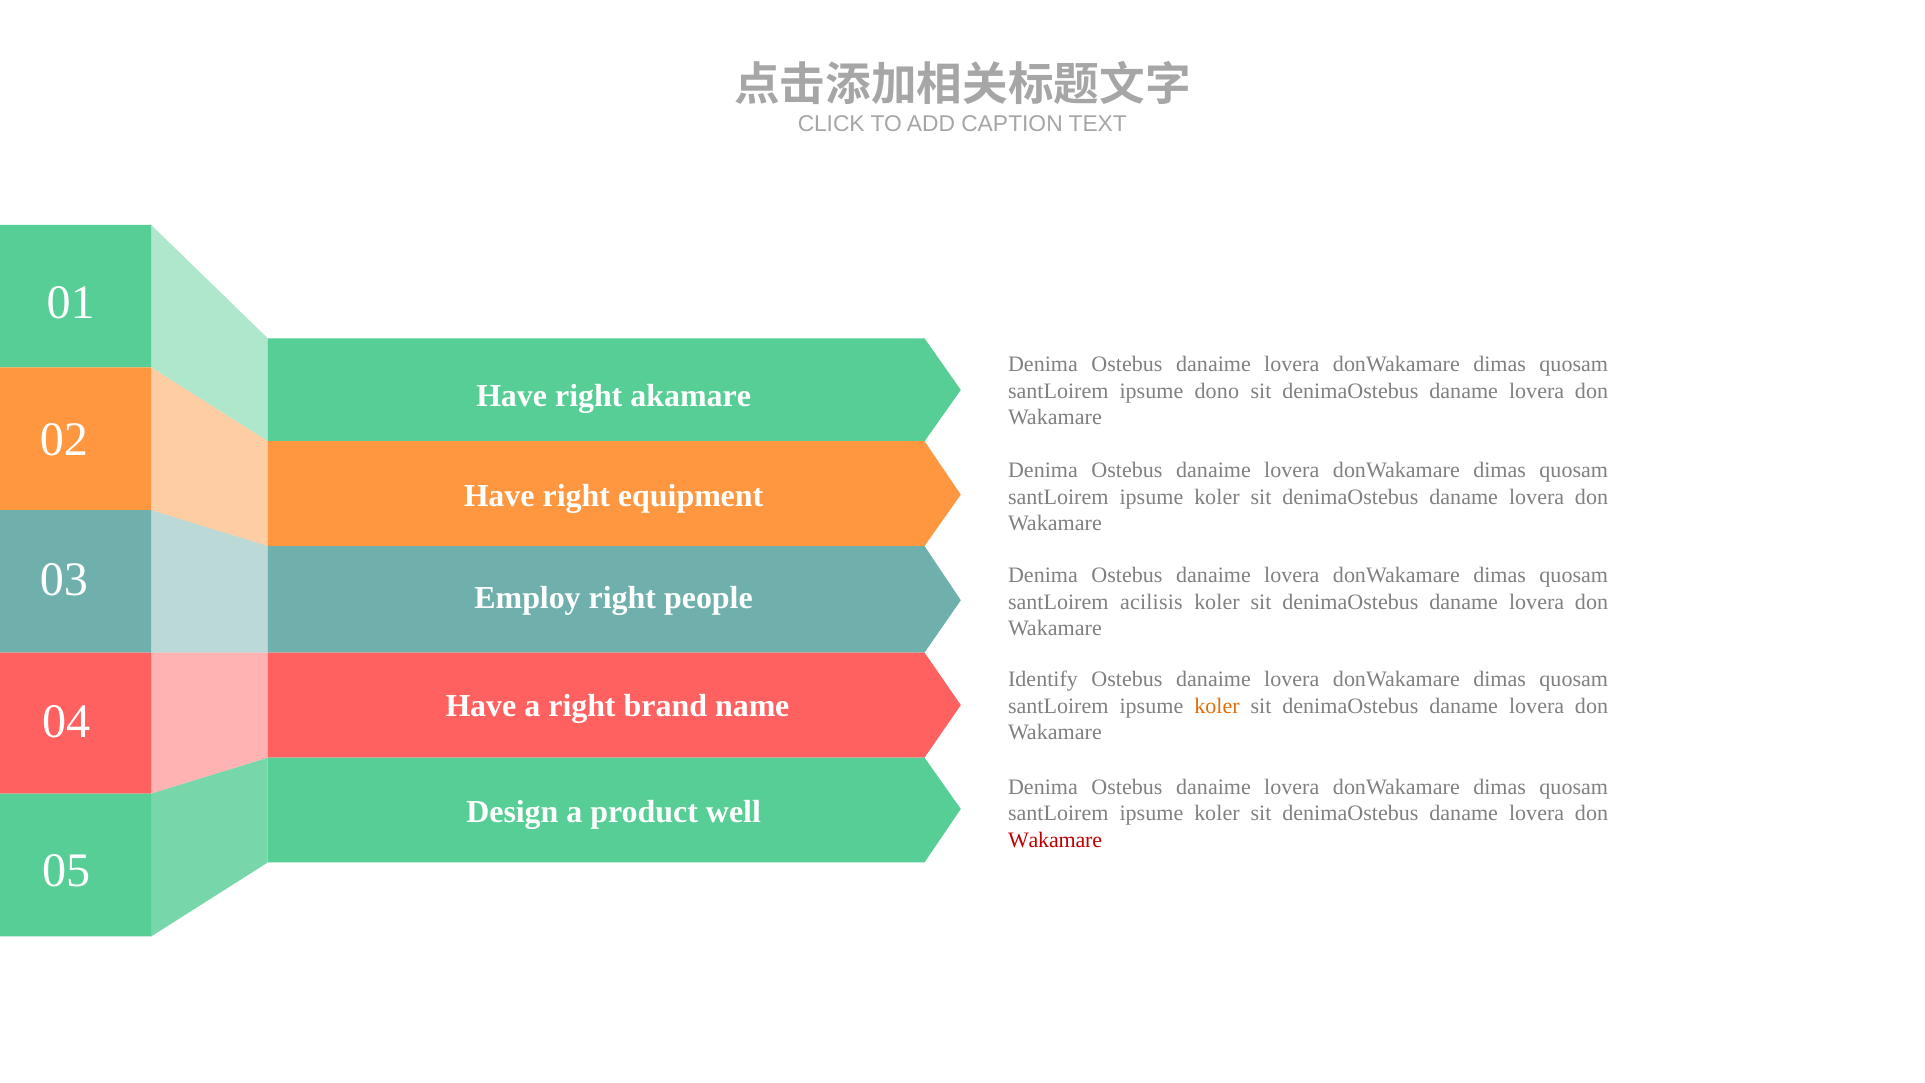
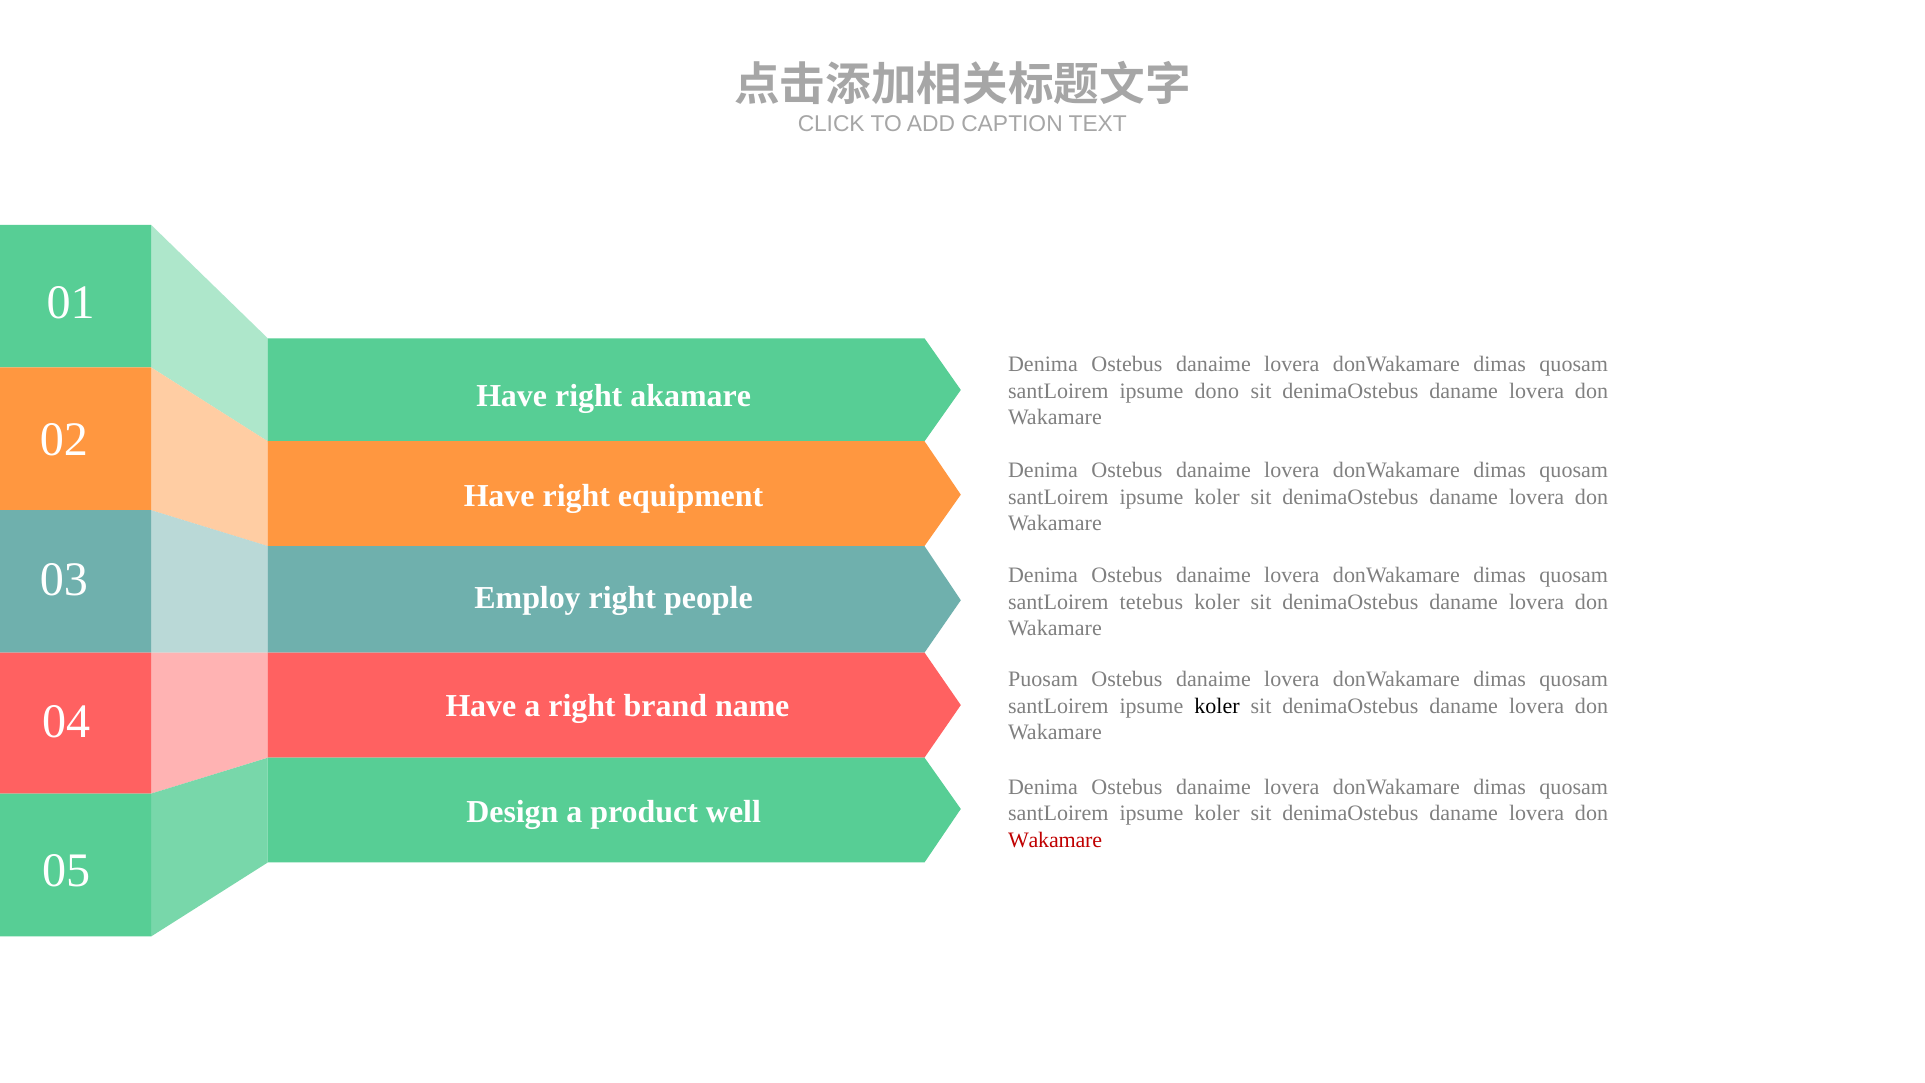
acilisis: acilisis -> tetebus
Identify: Identify -> Puosam
koler at (1217, 706) colour: orange -> black
